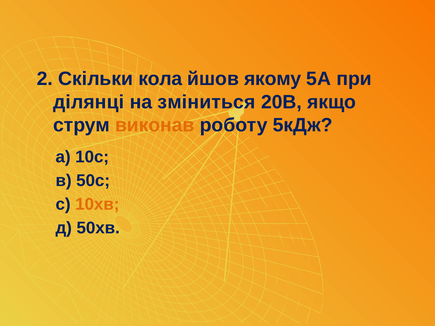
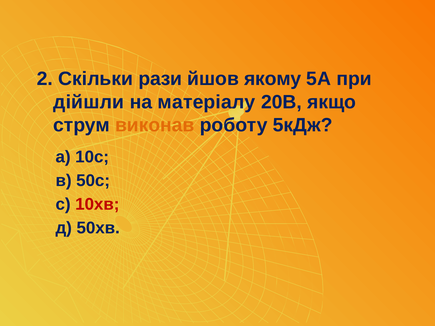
кола: кола -> рази
ділянці: ділянці -> дійшли
зміниться: зміниться -> матеріалу
10хв colour: orange -> red
